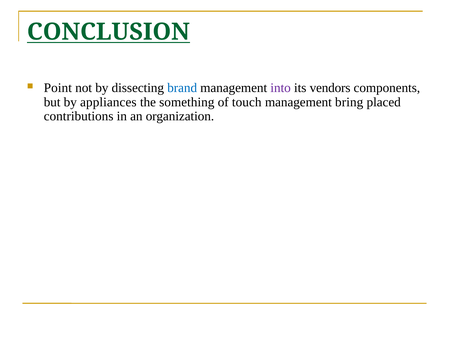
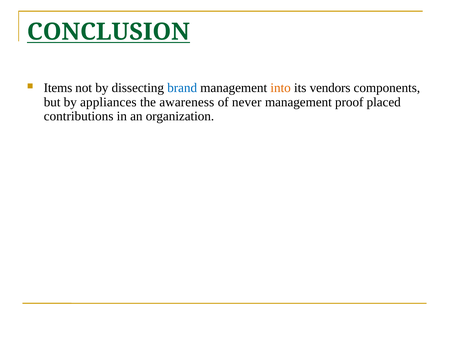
Point: Point -> Items
into colour: purple -> orange
something: something -> awareness
touch: touch -> never
bring: bring -> proof
